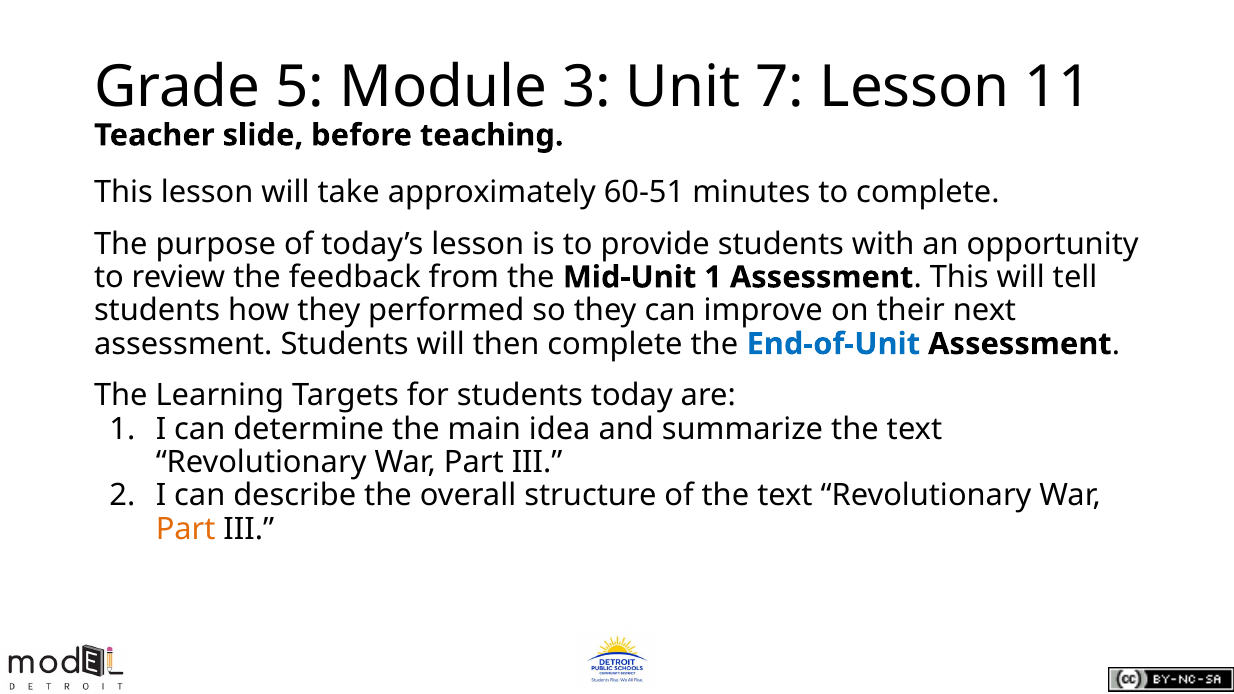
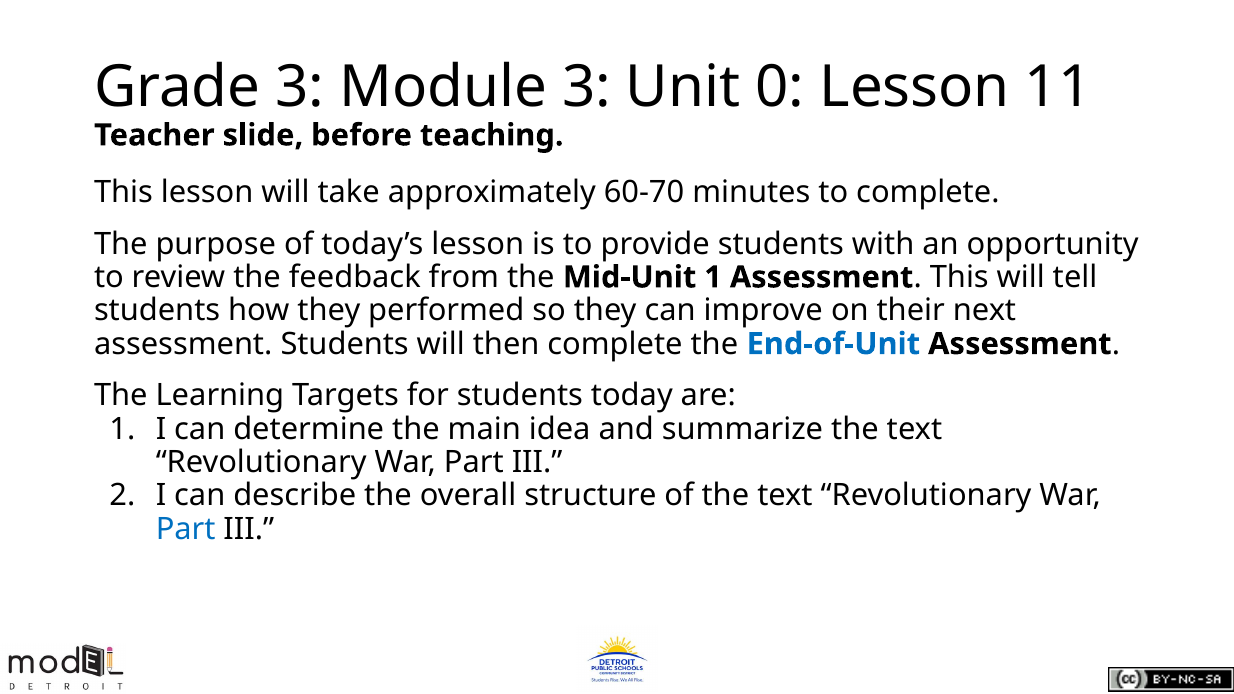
Grade 5: 5 -> 3
7: 7 -> 0
60-51: 60-51 -> 60-70
Part at (186, 529) colour: orange -> blue
